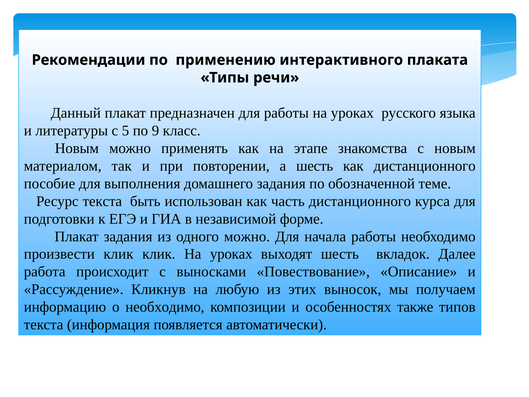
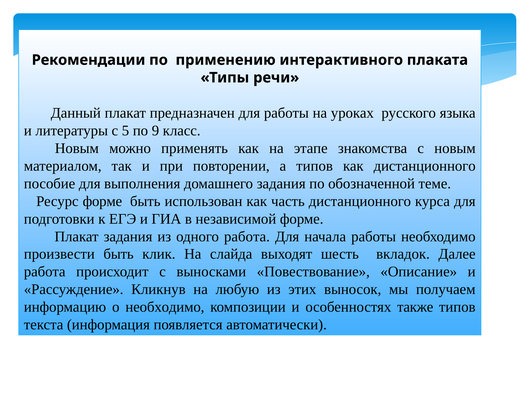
а шесть: шесть -> типов
Ресурс текста: текста -> форме
одного можно: можно -> работа
произвести клик: клик -> быть
клик На уроках: уроках -> слайда
